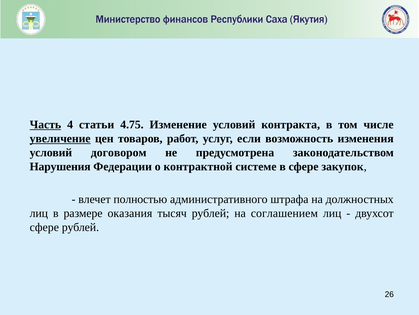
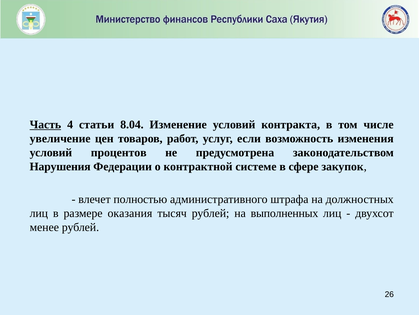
4.75: 4.75 -> 8.04
увеличение underline: present -> none
договором: договором -> процентов
соглашением: соглашением -> выполненных
сфере at (44, 227): сфере -> менее
